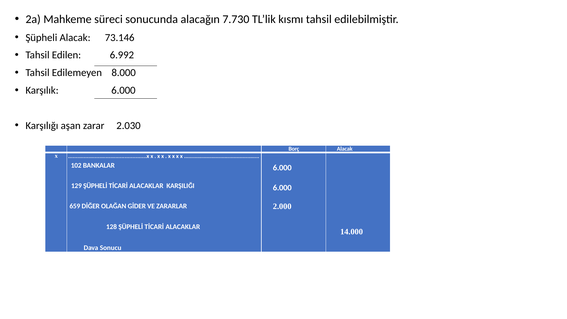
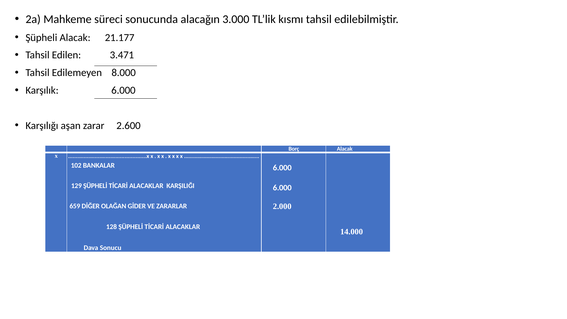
7.730: 7.730 -> 3.000
73.146: 73.146 -> 21.177
6.992: 6.992 -> 3.471
2.030: 2.030 -> 2.600
